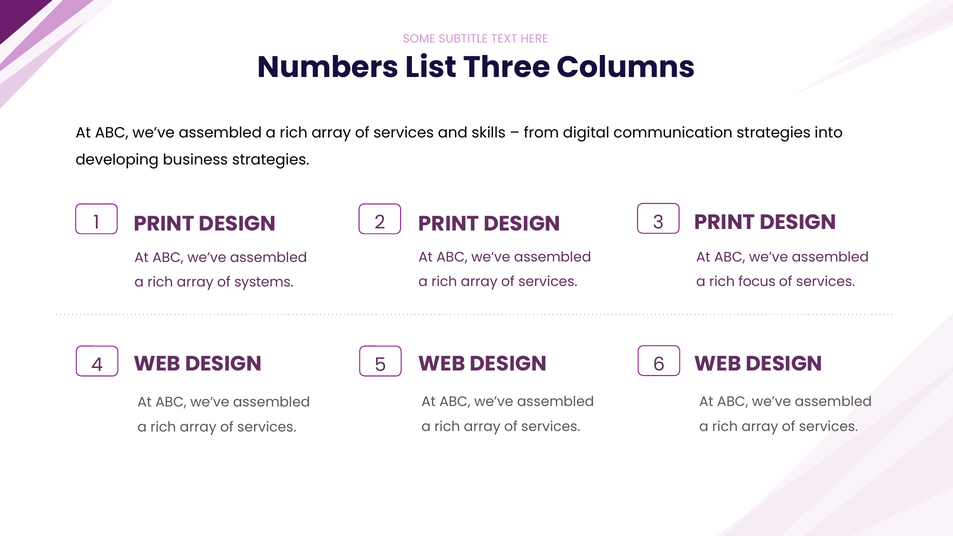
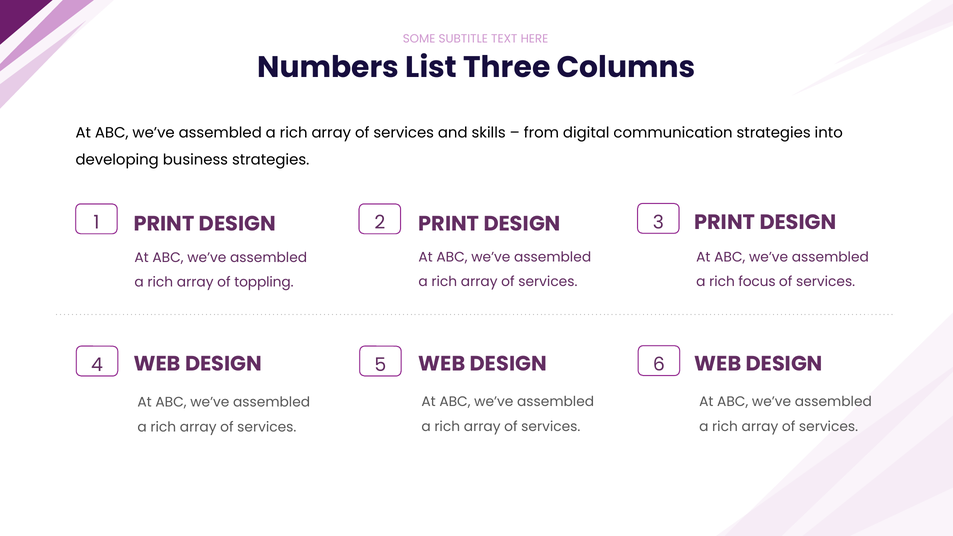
systems: systems -> toppling
